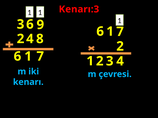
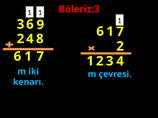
Kenarı:3: Kenarı:3 -> Böleriz:3
